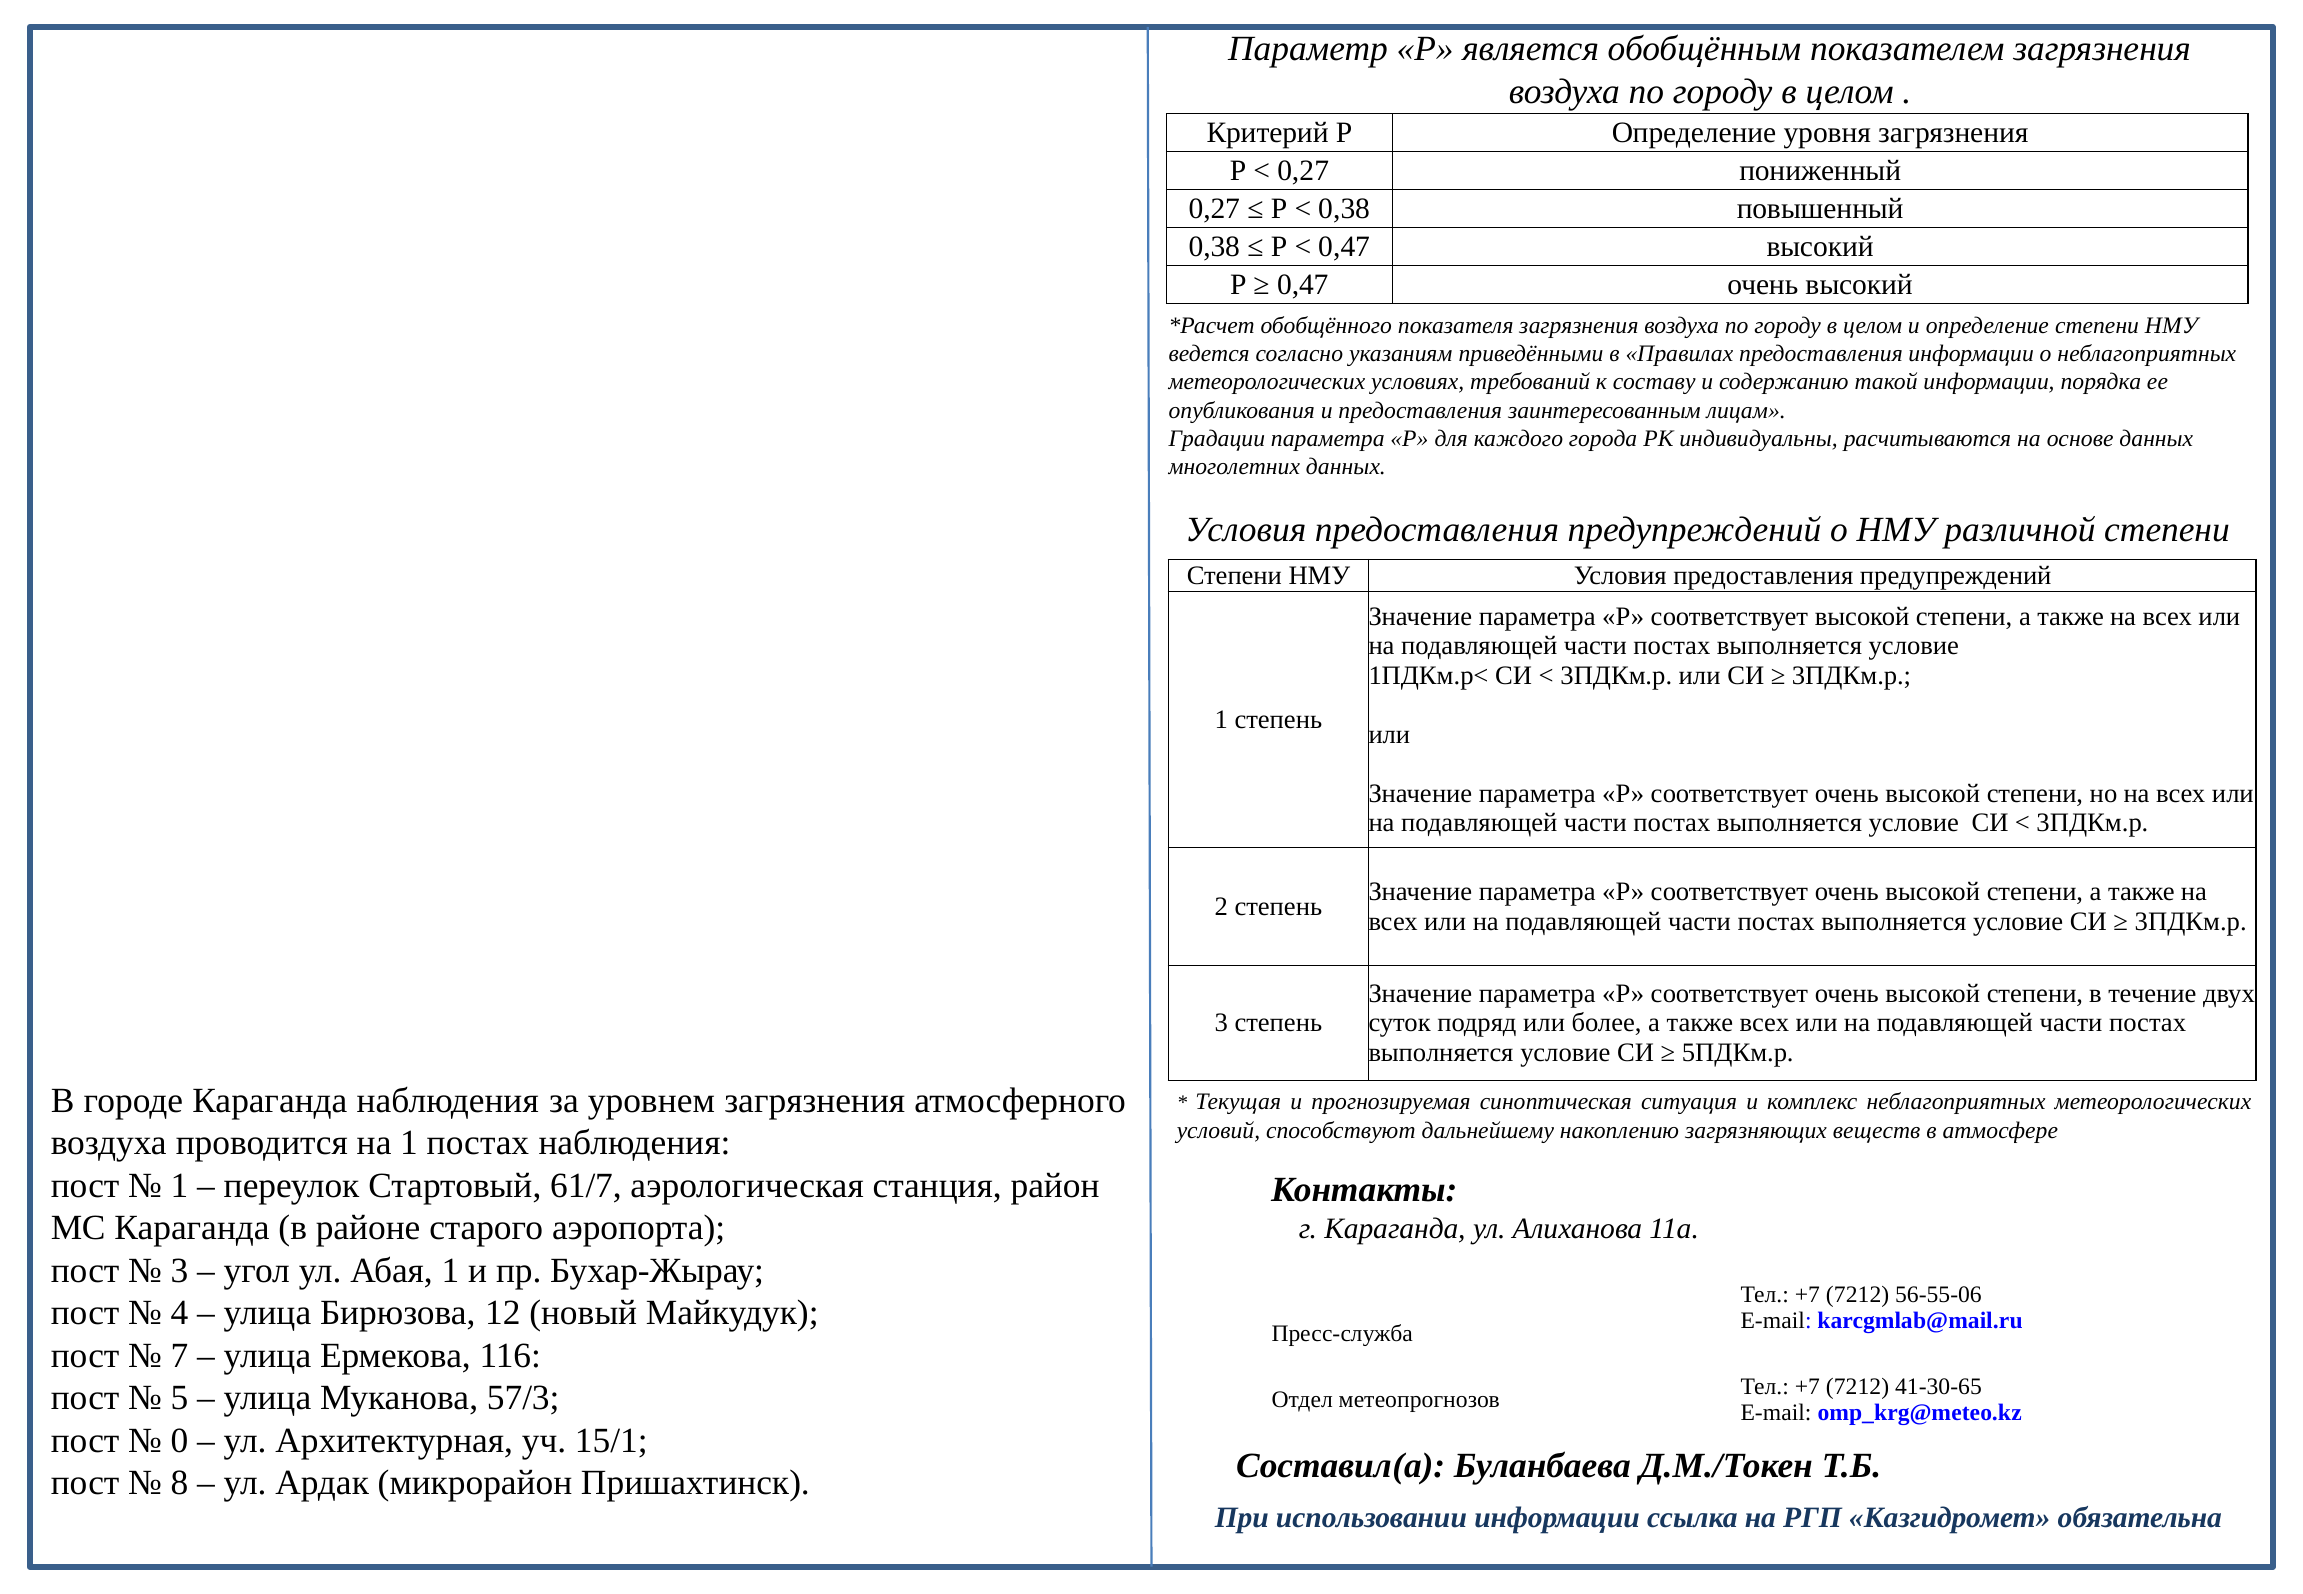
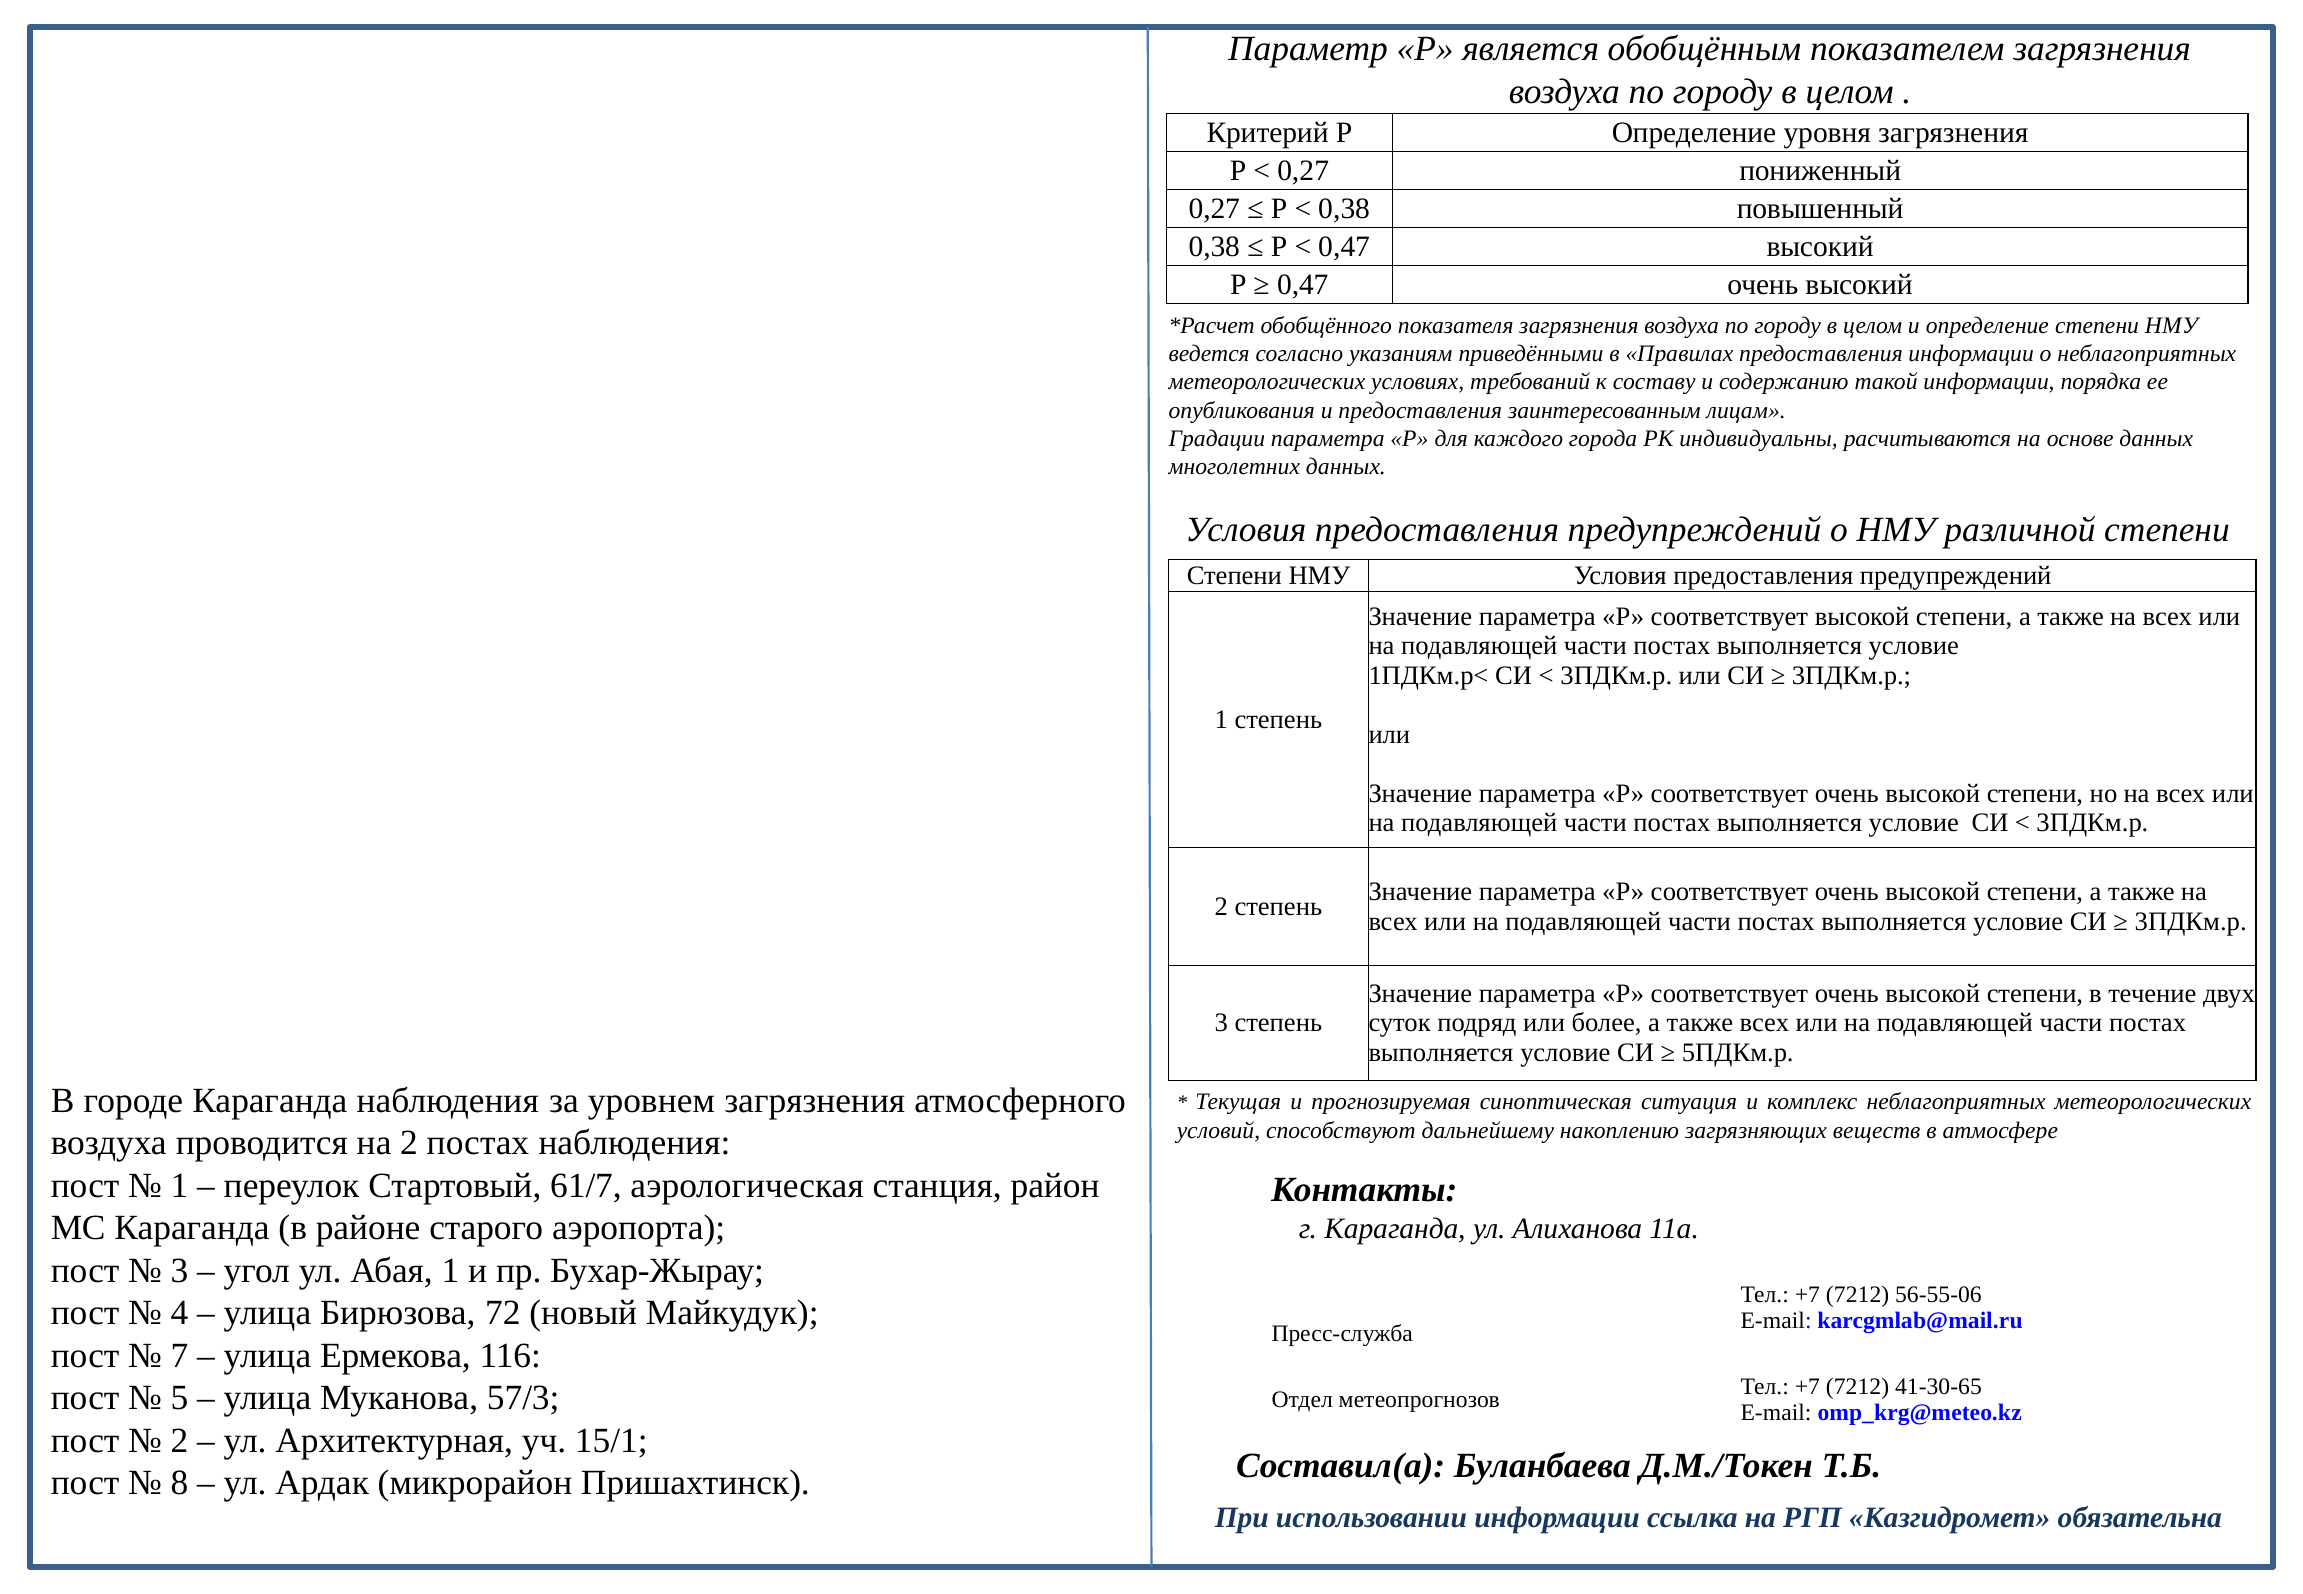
на 1: 1 -> 2
12: 12 -> 72
0 at (180, 1441): 0 -> 2
